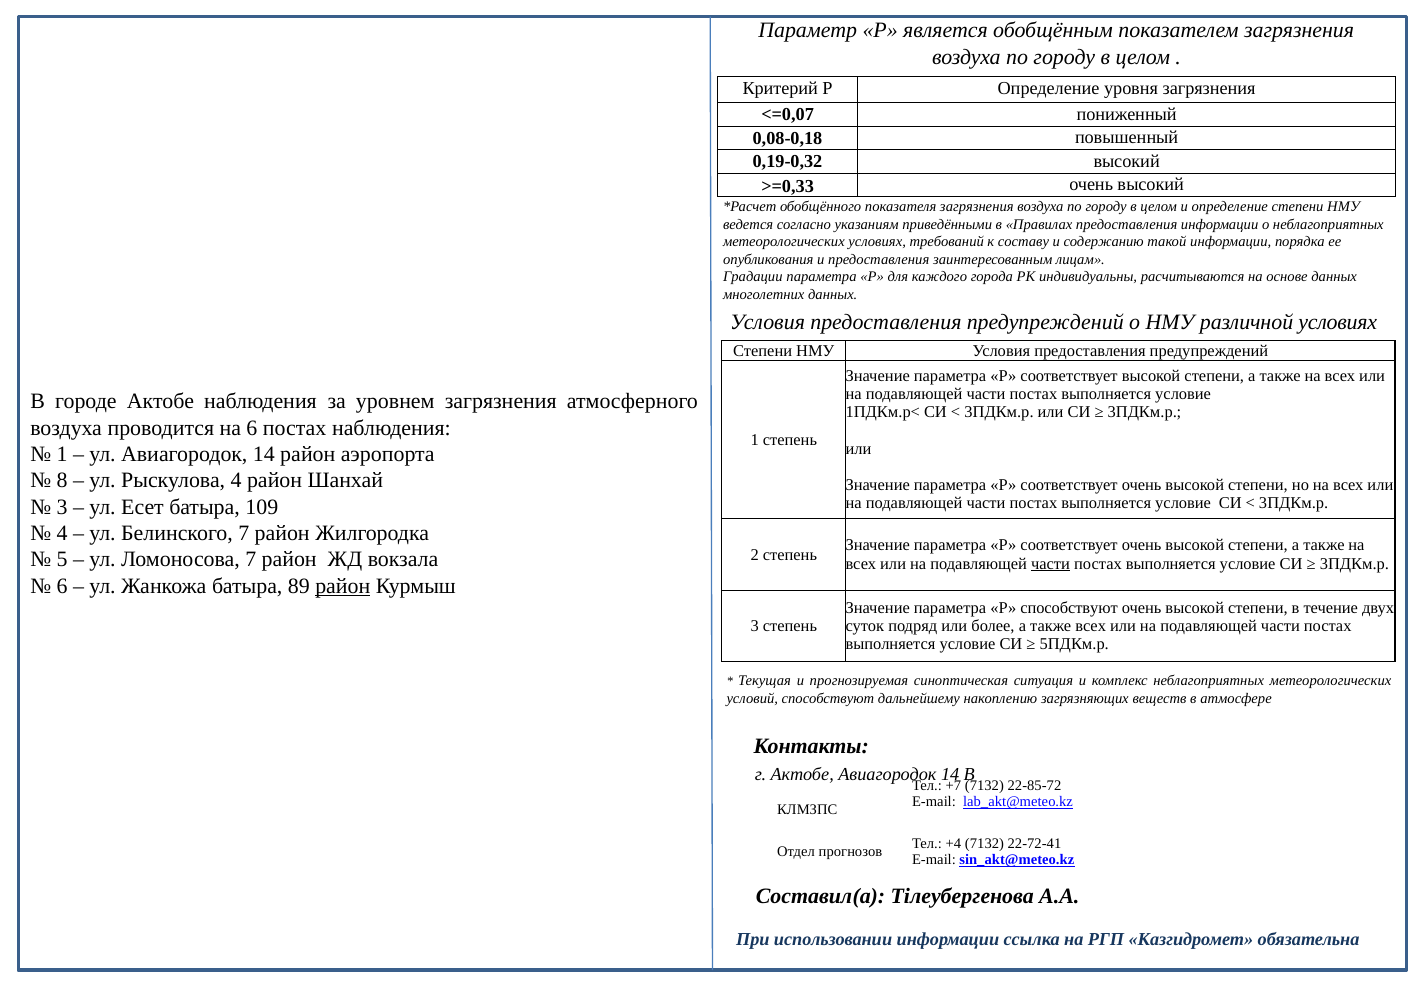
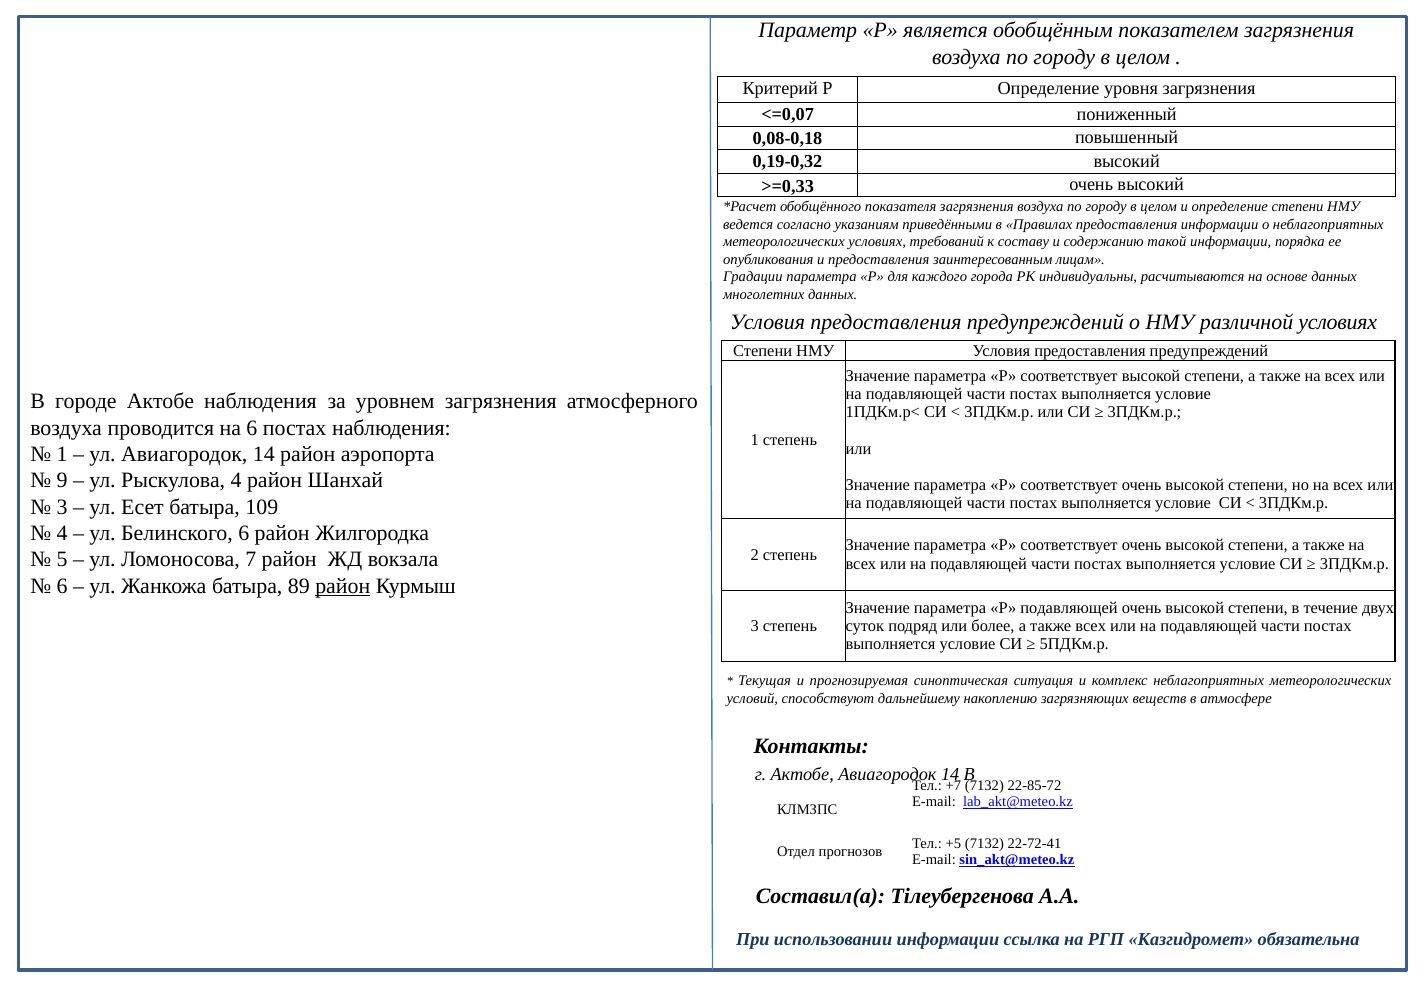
8: 8 -> 9
Белинского 7: 7 -> 6
части at (1051, 563) underline: present -> none
Р способствуют: способствуют -> подавляющей
+4: +4 -> +5
